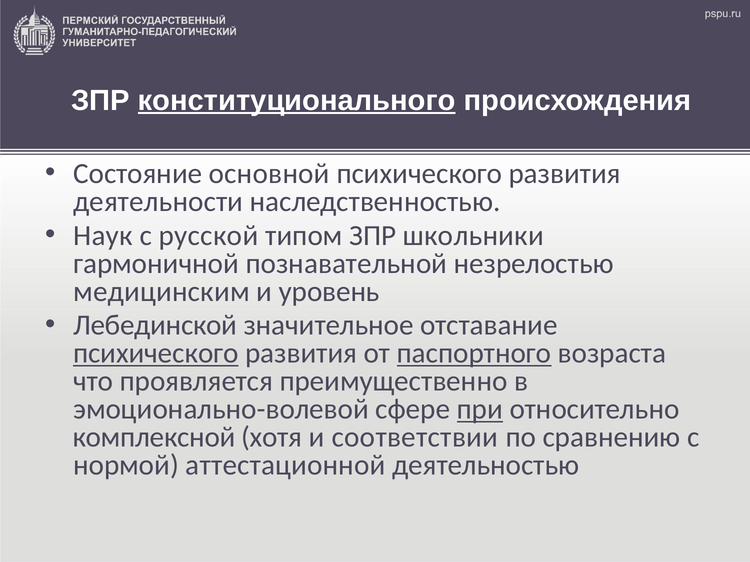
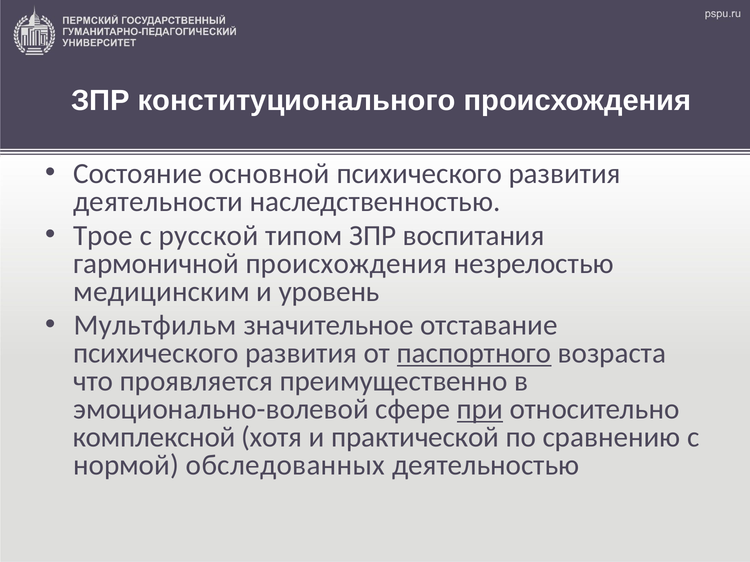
конституционального underline: present -> none
Наук: Наук -> Трое
школьники: школьники -> воспитания
гармоничной познавательной: познавательной -> происхождения
Лебединской: Лебединской -> Мультфильм
психического at (156, 354) underline: present -> none
соответствии: соответствии -> практической
аттестационной: аттестационной -> обследованных
